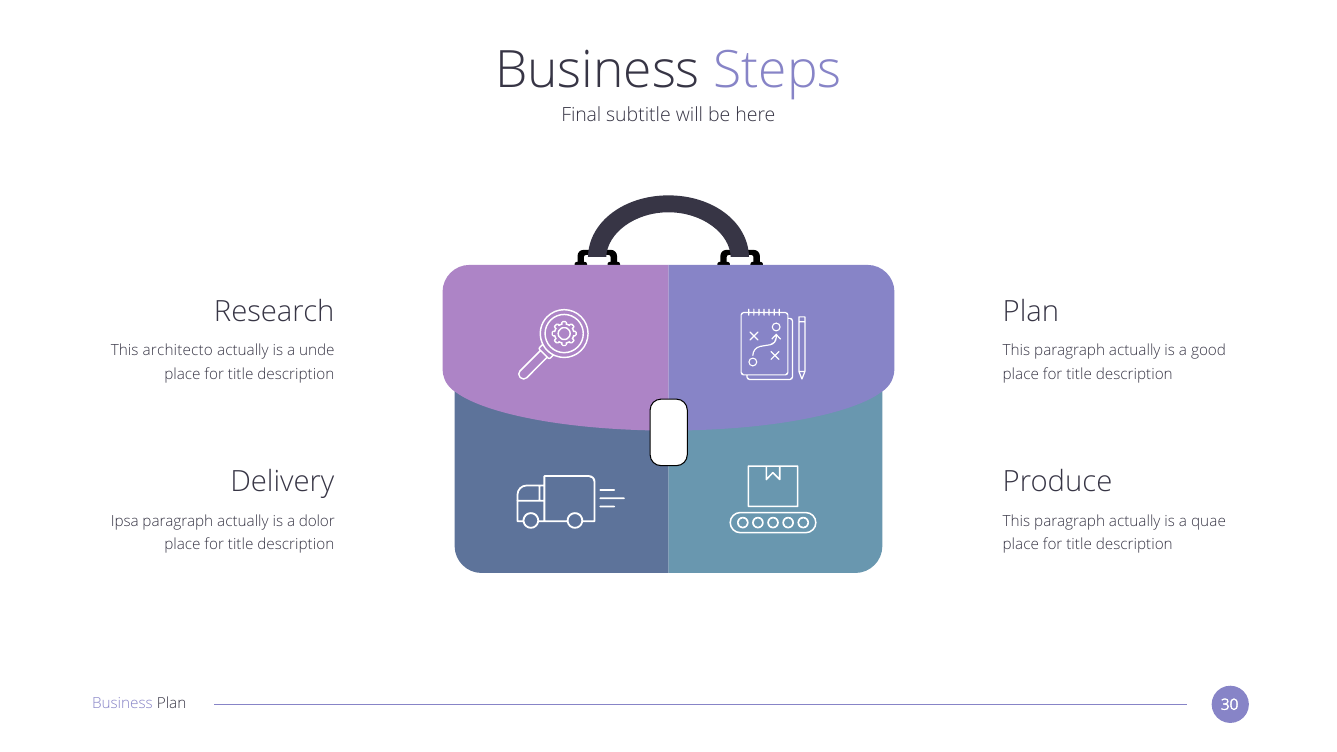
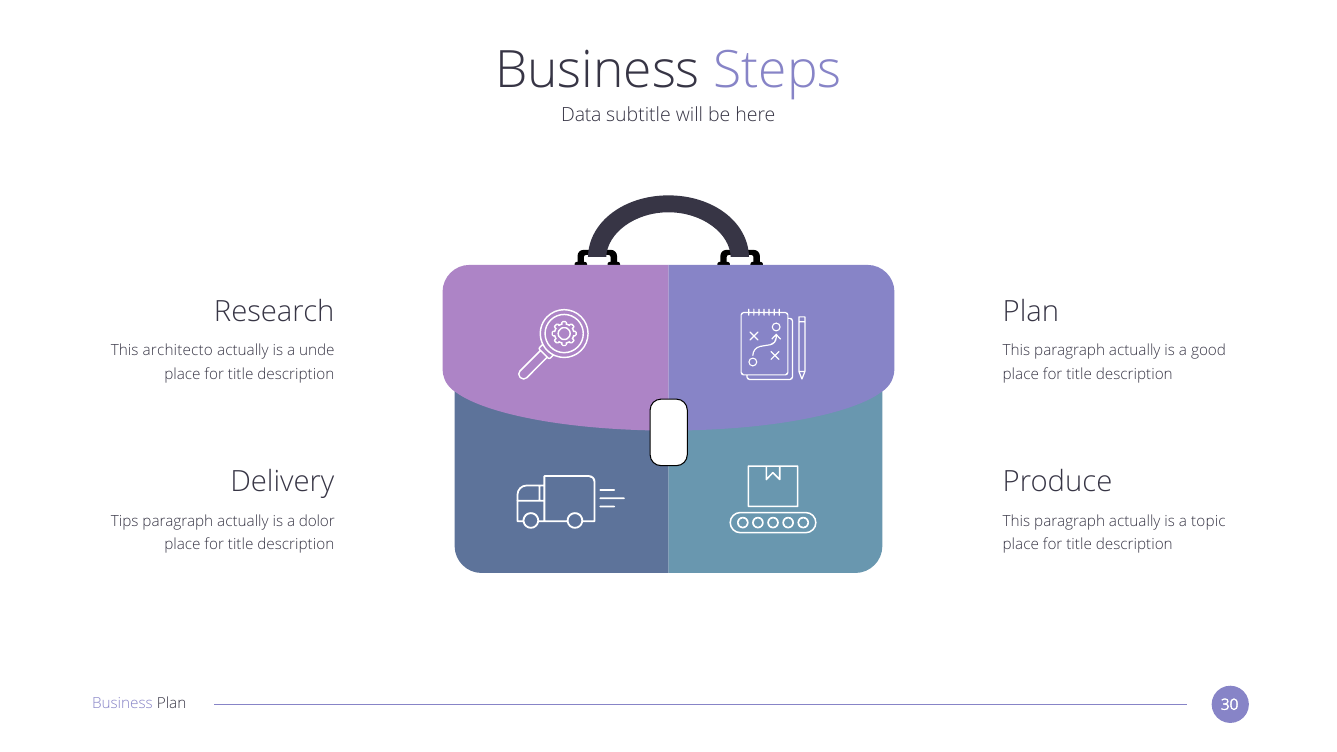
Final: Final -> Data
Ipsa: Ipsa -> Tips
quae: quae -> topic
